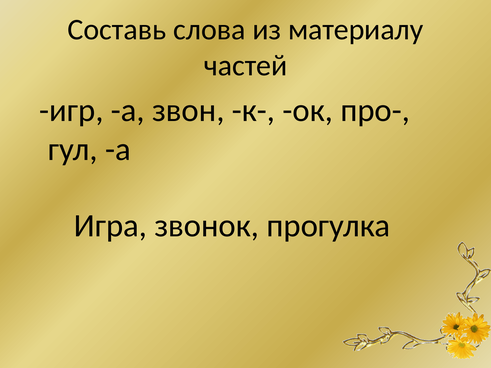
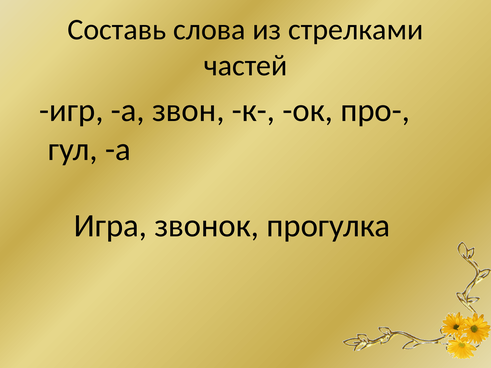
материалу: материалу -> стрелками
